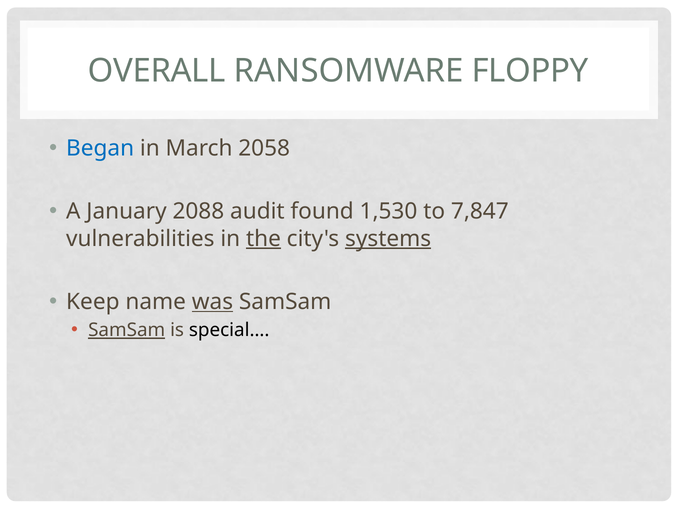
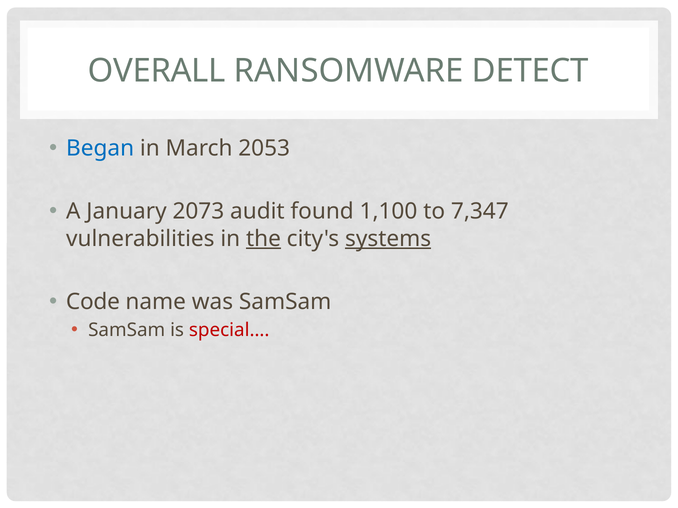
FLOPPY: FLOPPY -> DETECT
2058: 2058 -> 2053
2088: 2088 -> 2073
1,530: 1,530 -> 1,100
7,847: 7,847 -> 7,347
Keep: Keep -> Code
was underline: present -> none
SamSam at (127, 330) underline: present -> none
special… colour: black -> red
